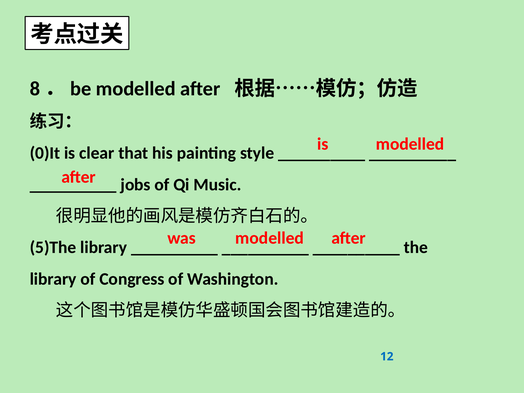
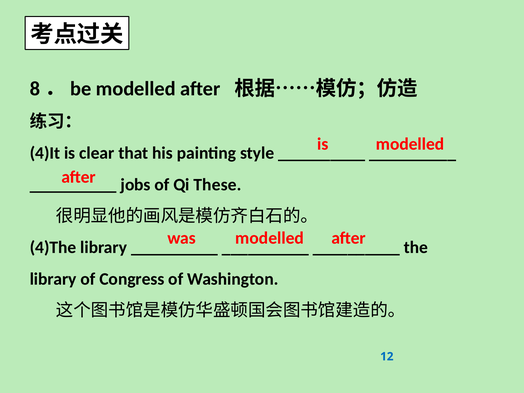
0)It: 0)It -> 4)It
Music: Music -> These
5)The: 5)The -> 4)The
